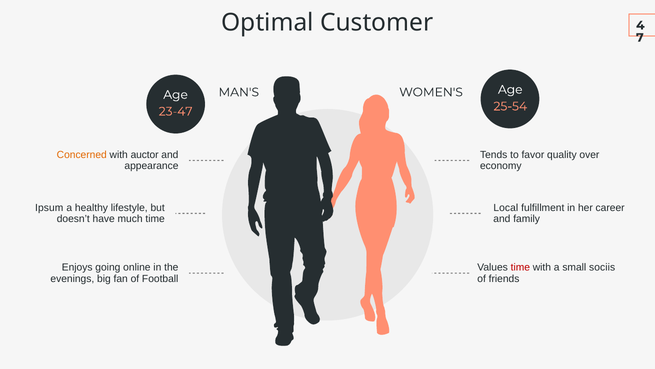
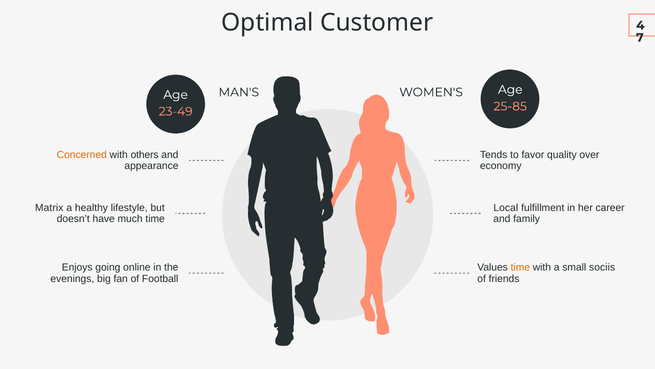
25-54: 25-54 -> 25-85
23-47: 23-47 -> 23-49
auctor: auctor -> others
Ipsum: Ipsum -> Matrix
time at (520, 267) colour: red -> orange
